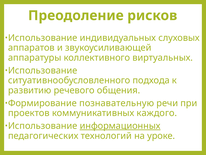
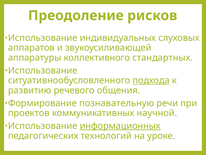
виртуальных: виртуальных -> стандартных
подхода underline: none -> present
каждого: каждого -> научной
